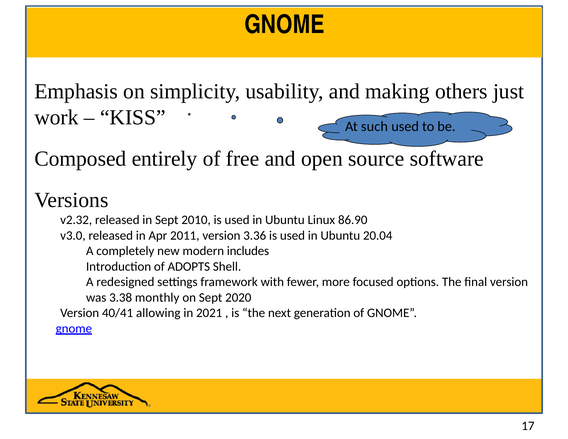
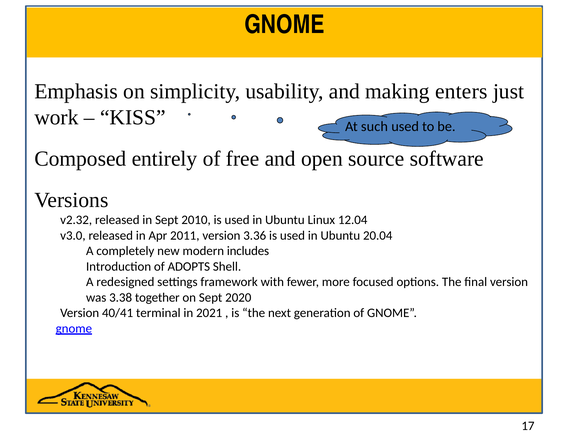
others: others -> enters
86.90: 86.90 -> 12.04
monthly: monthly -> together
allowing: allowing -> terminal
